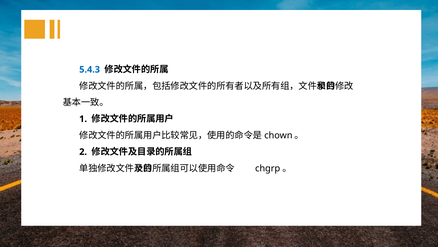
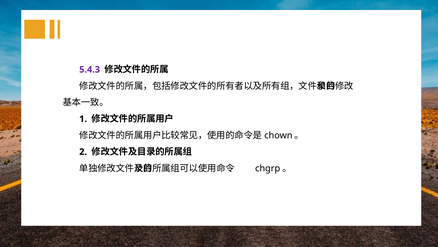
5.4.3 colour: blue -> purple
